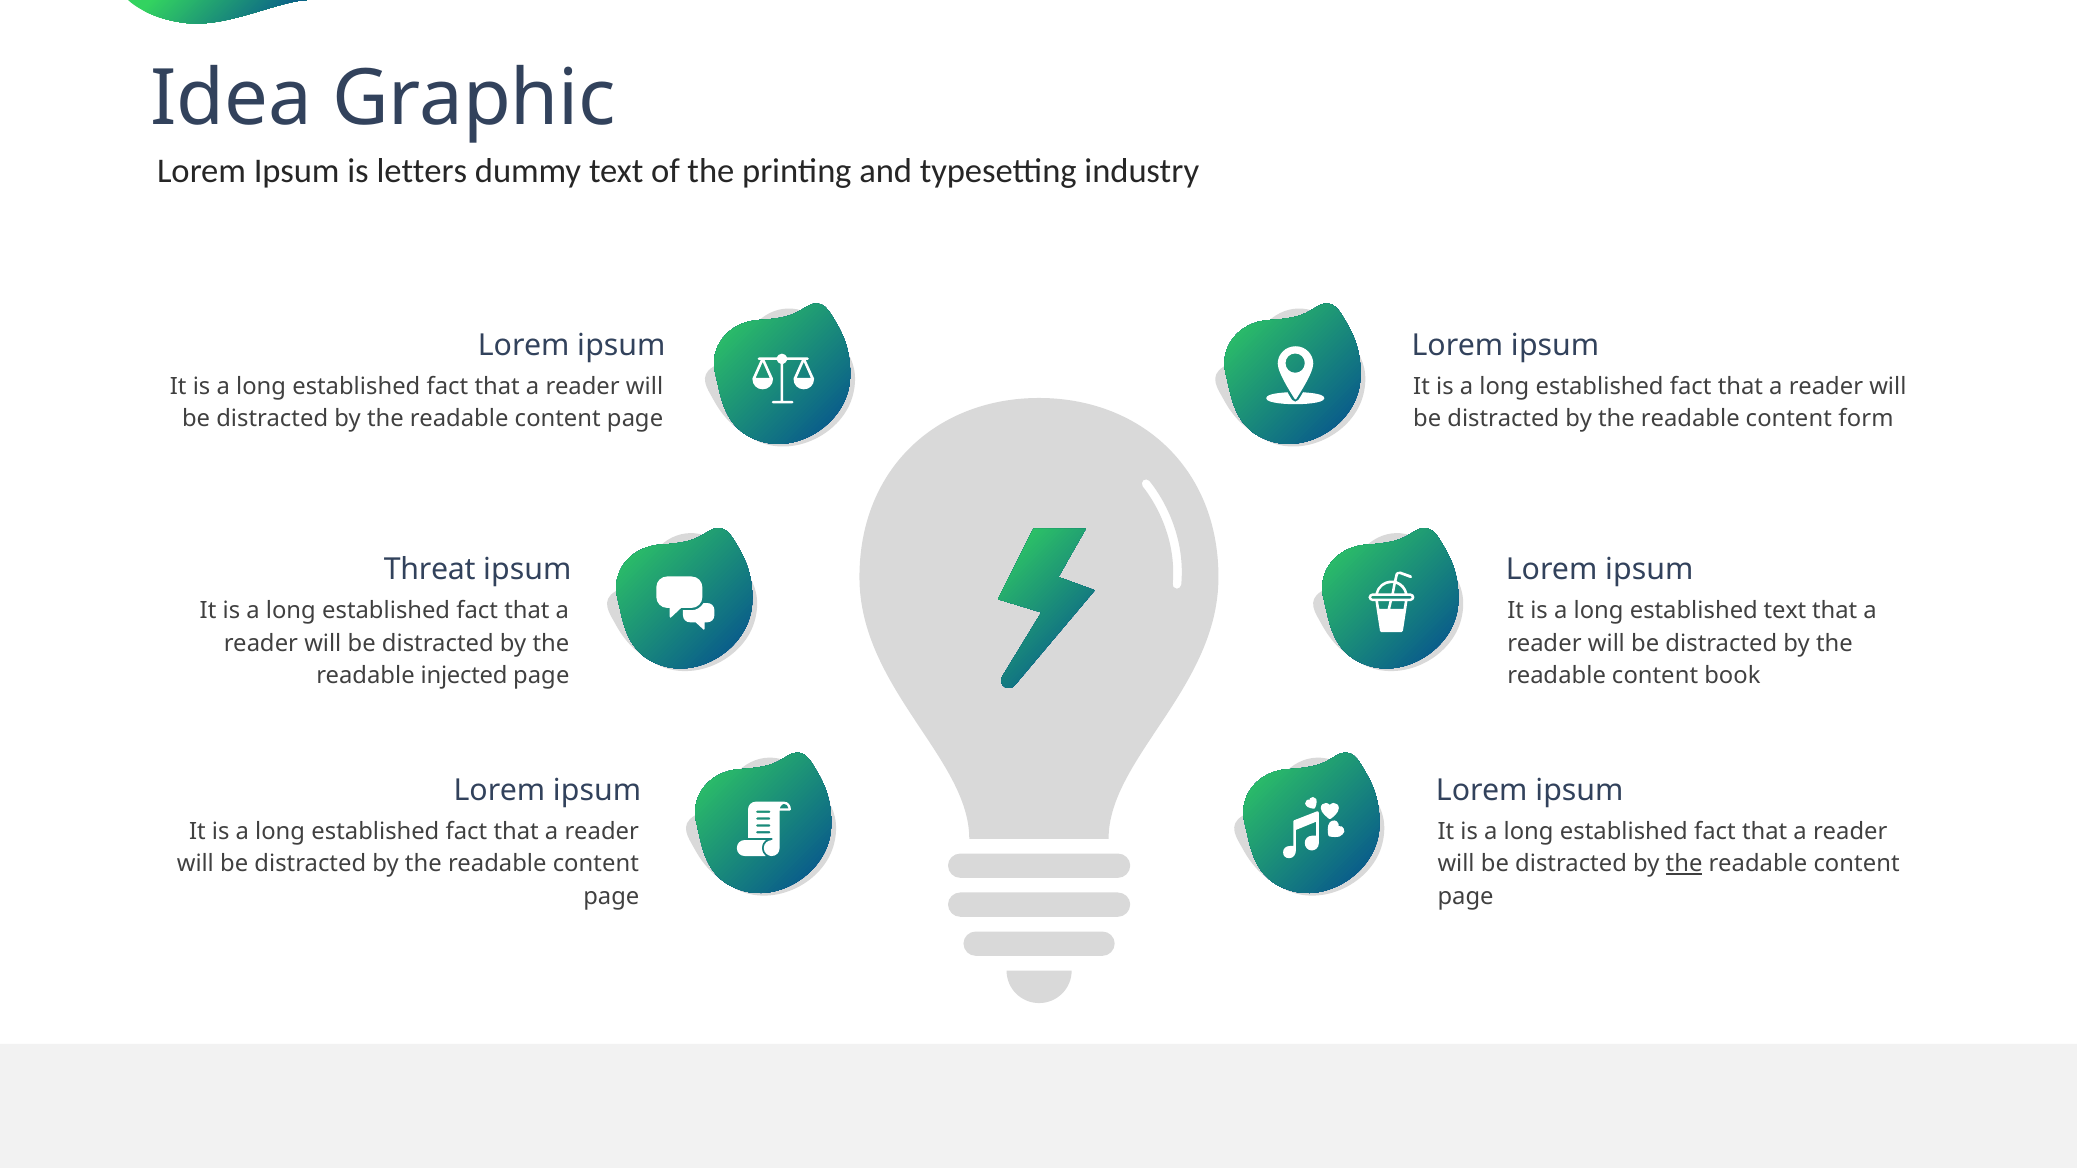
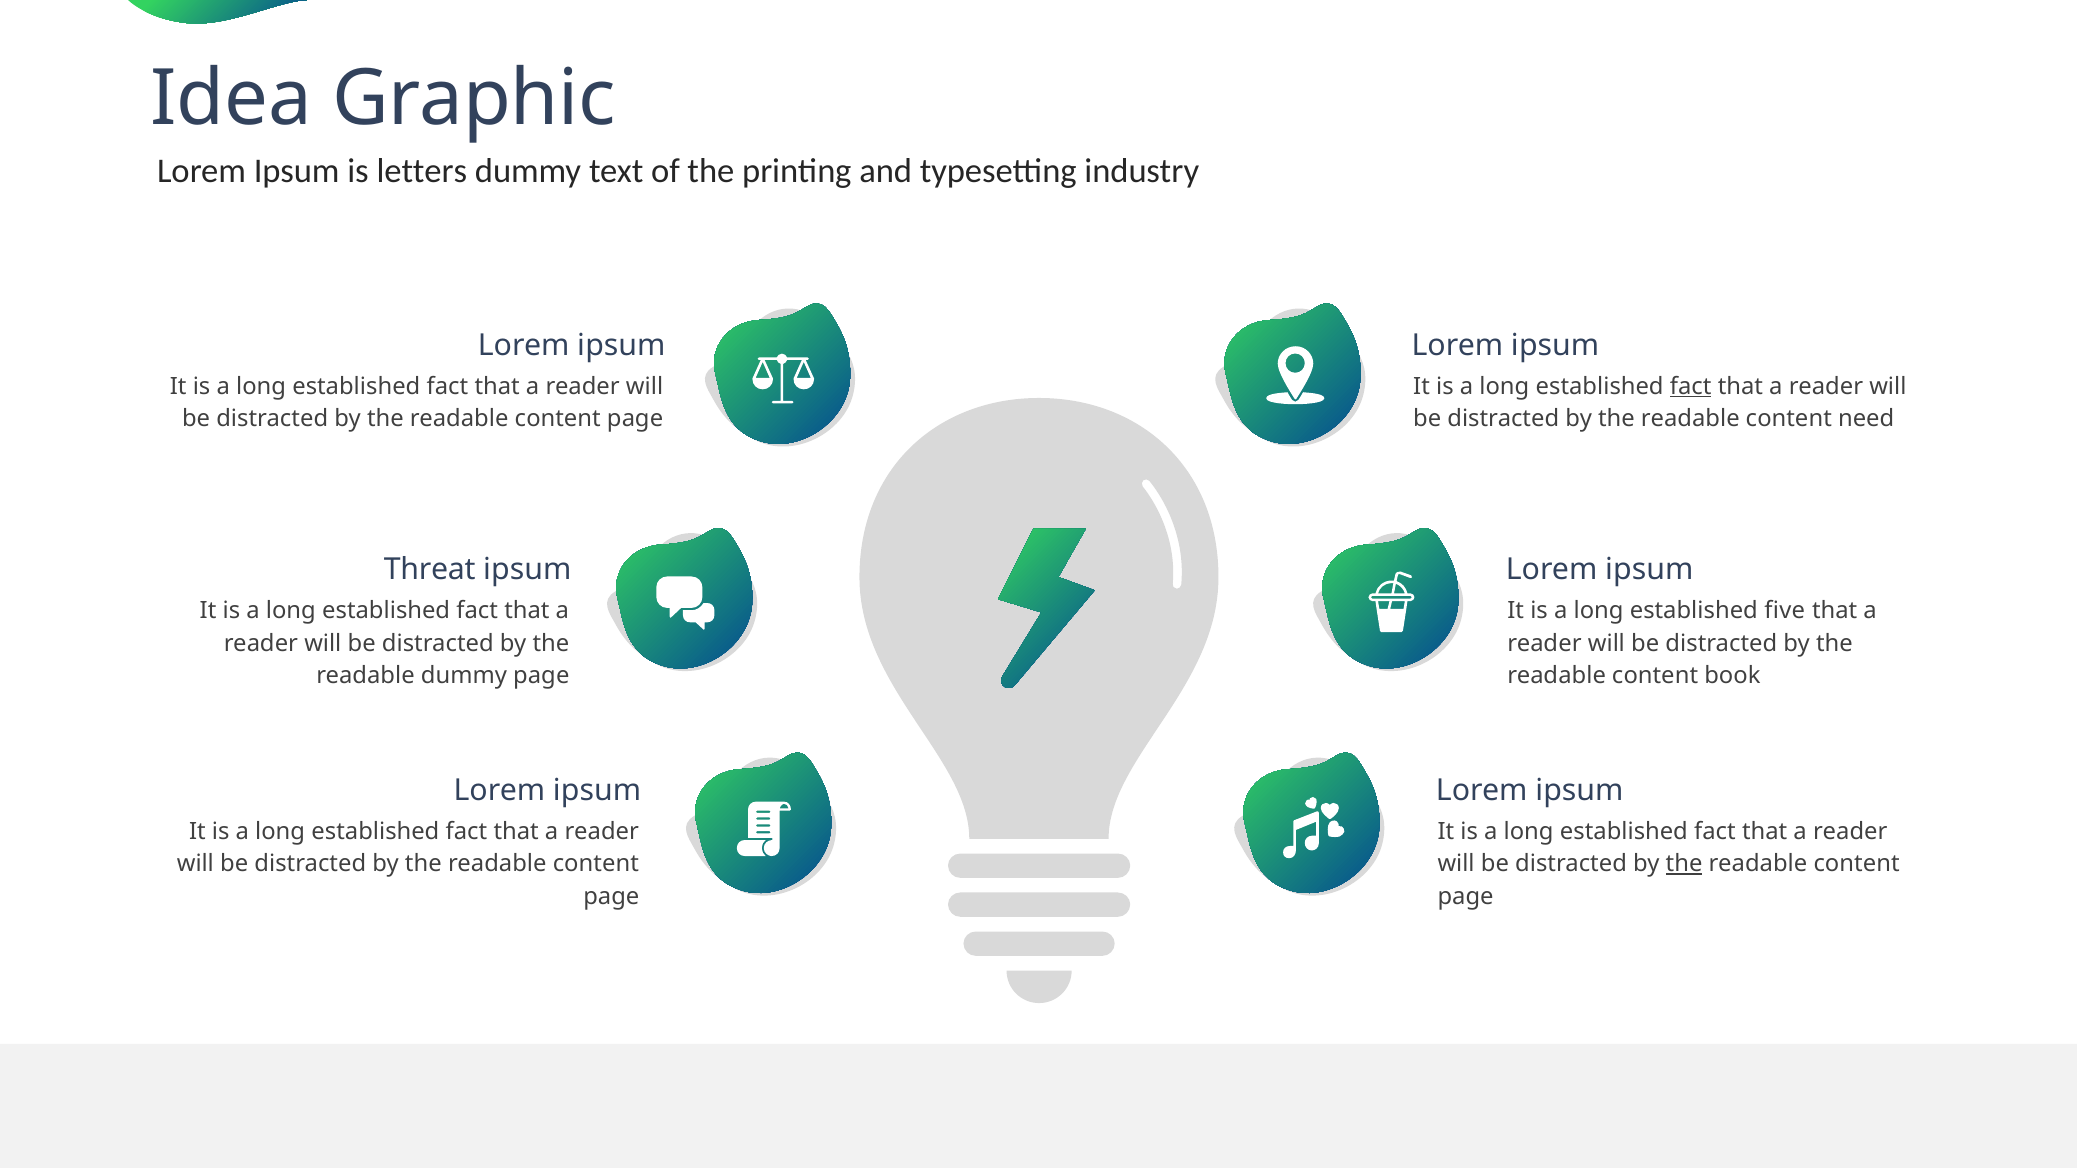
fact at (1691, 387) underline: none -> present
form: form -> need
established text: text -> five
readable injected: injected -> dummy
